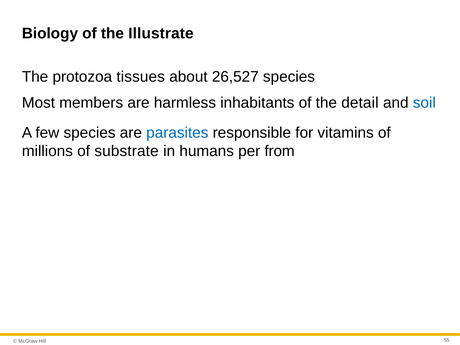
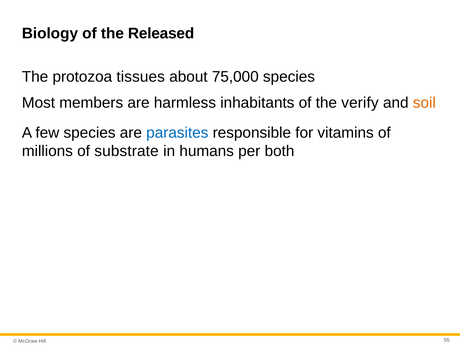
Illustrate: Illustrate -> Released
26,527: 26,527 -> 75,000
detail: detail -> verify
soil colour: blue -> orange
from: from -> both
